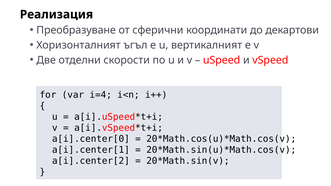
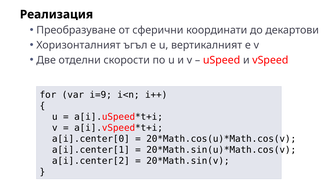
i=4: i=4 -> i=9
